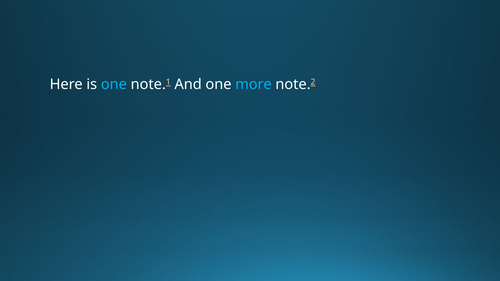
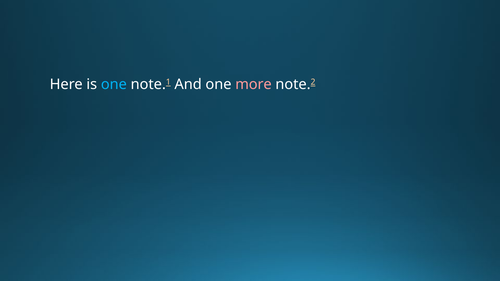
more colour: light blue -> pink
